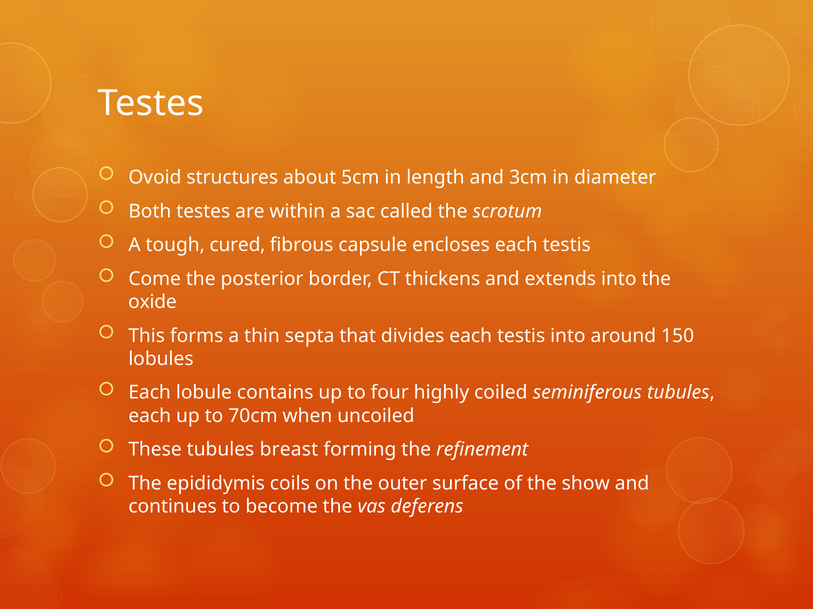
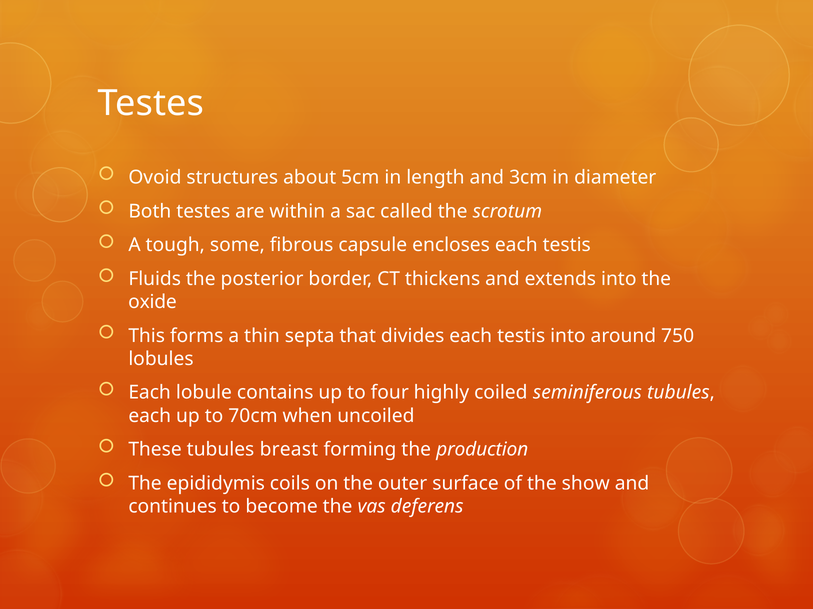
cured: cured -> some
Come: Come -> Fluids
150: 150 -> 750
refinement: refinement -> production
